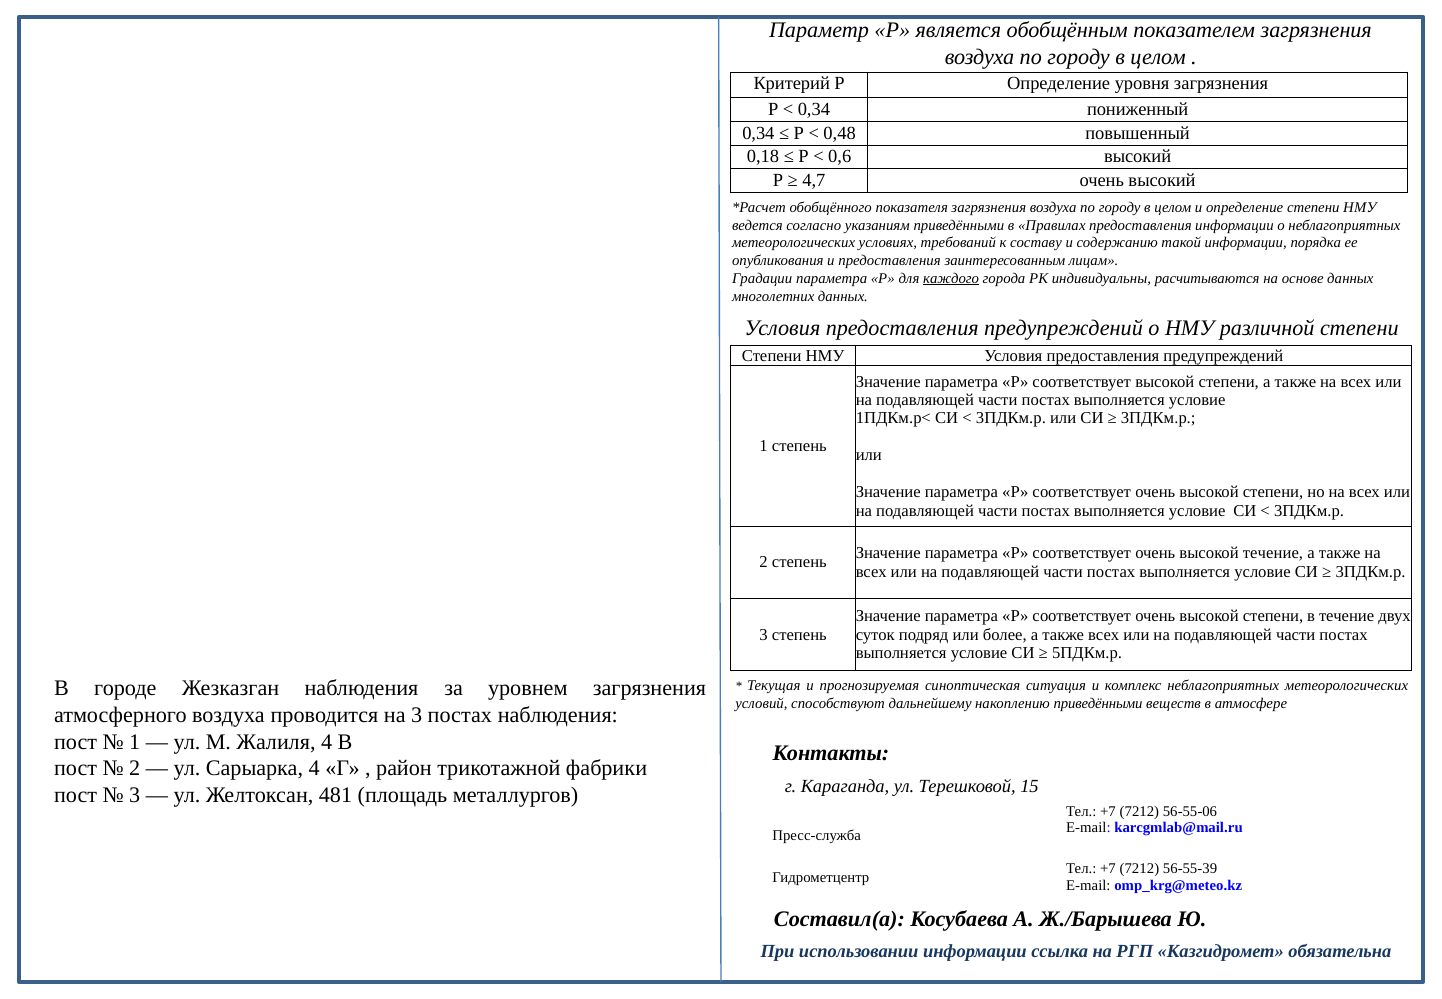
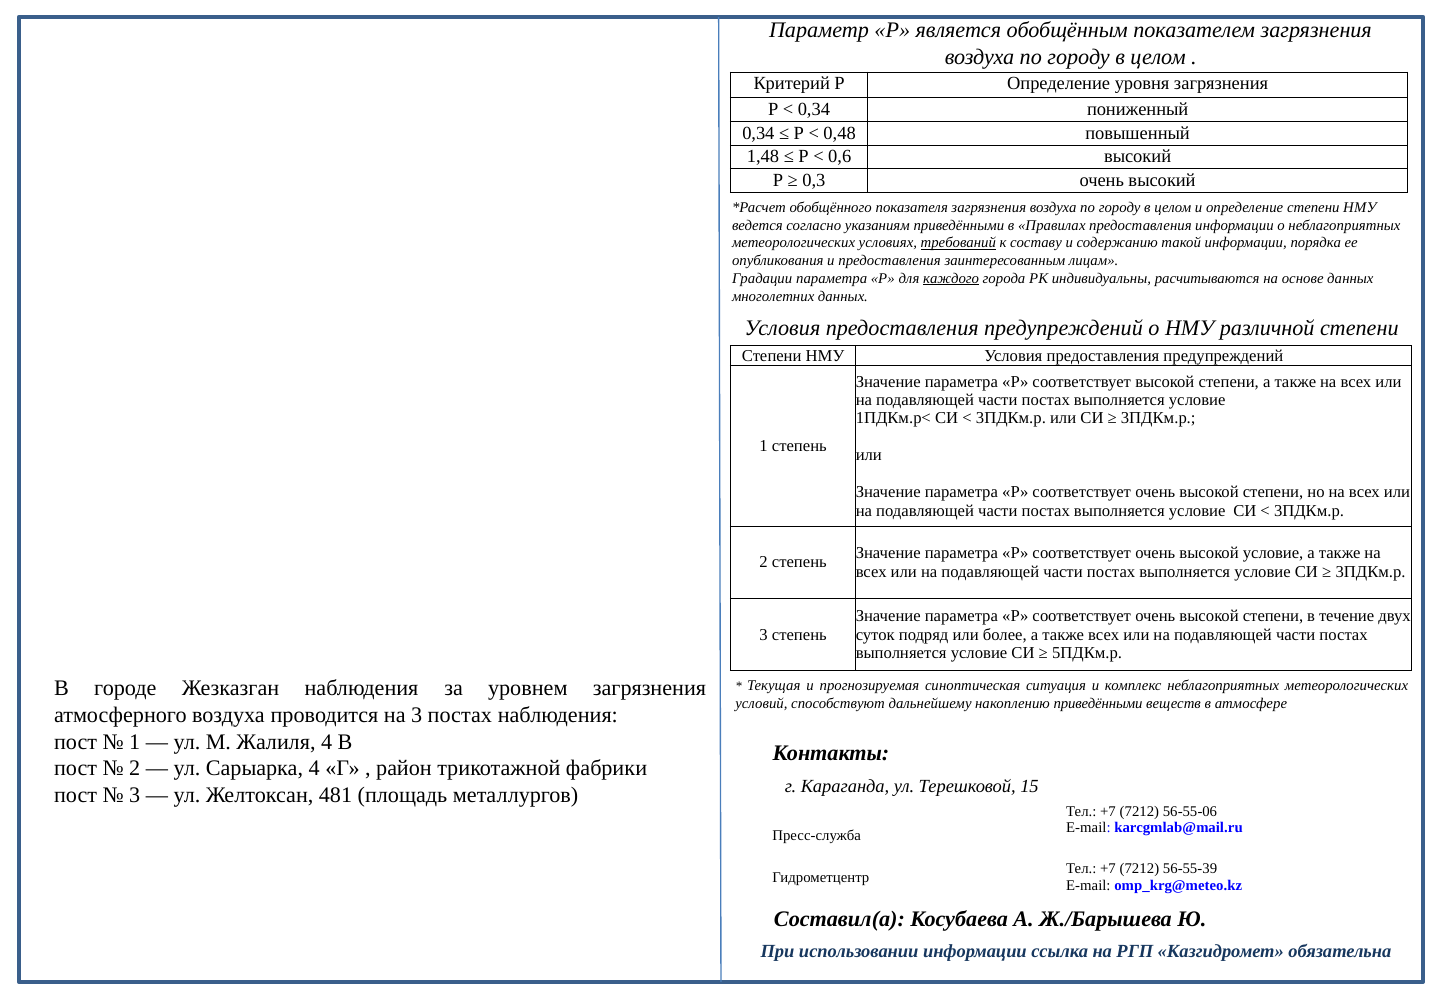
0,18: 0,18 -> 1,48
4,7: 4,7 -> 0,3
требований underline: none -> present
высокой течение: течение -> условие
